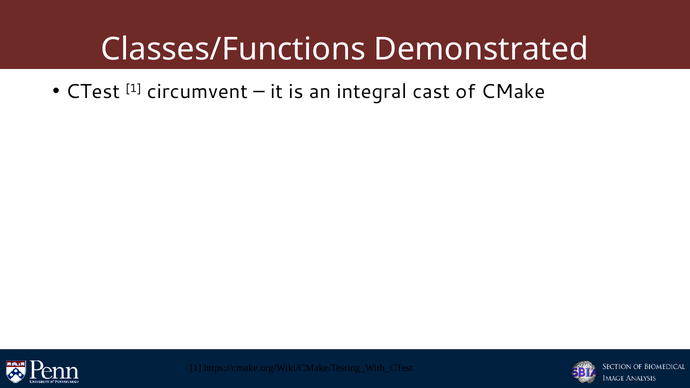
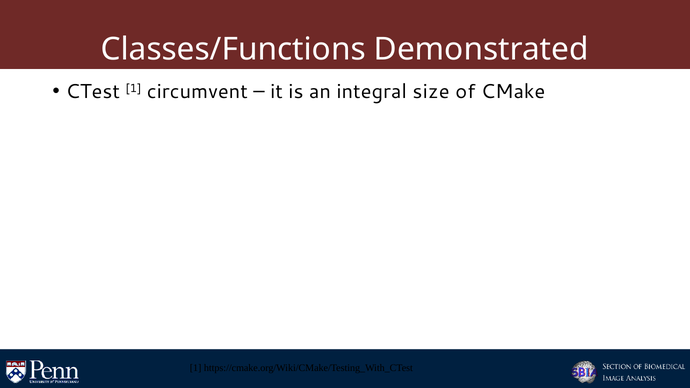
cast: cast -> size
